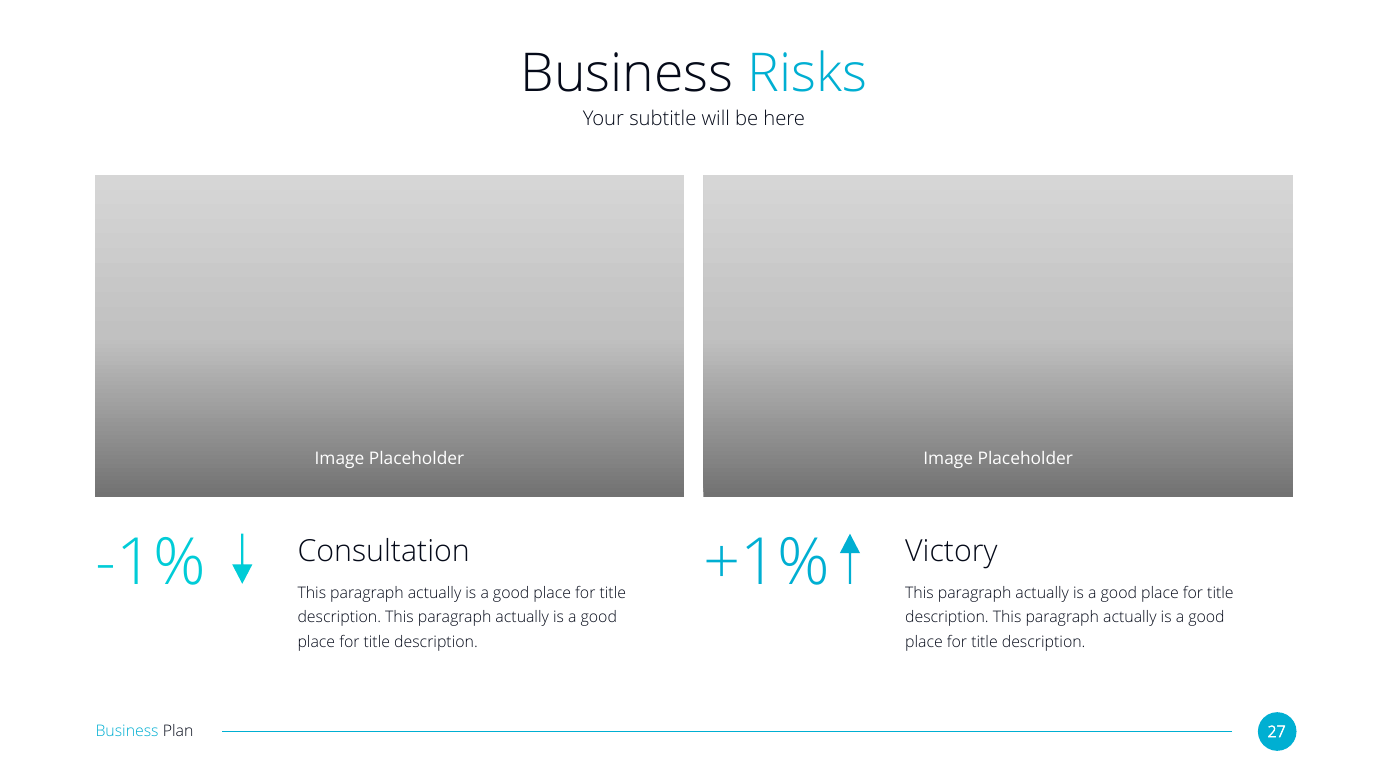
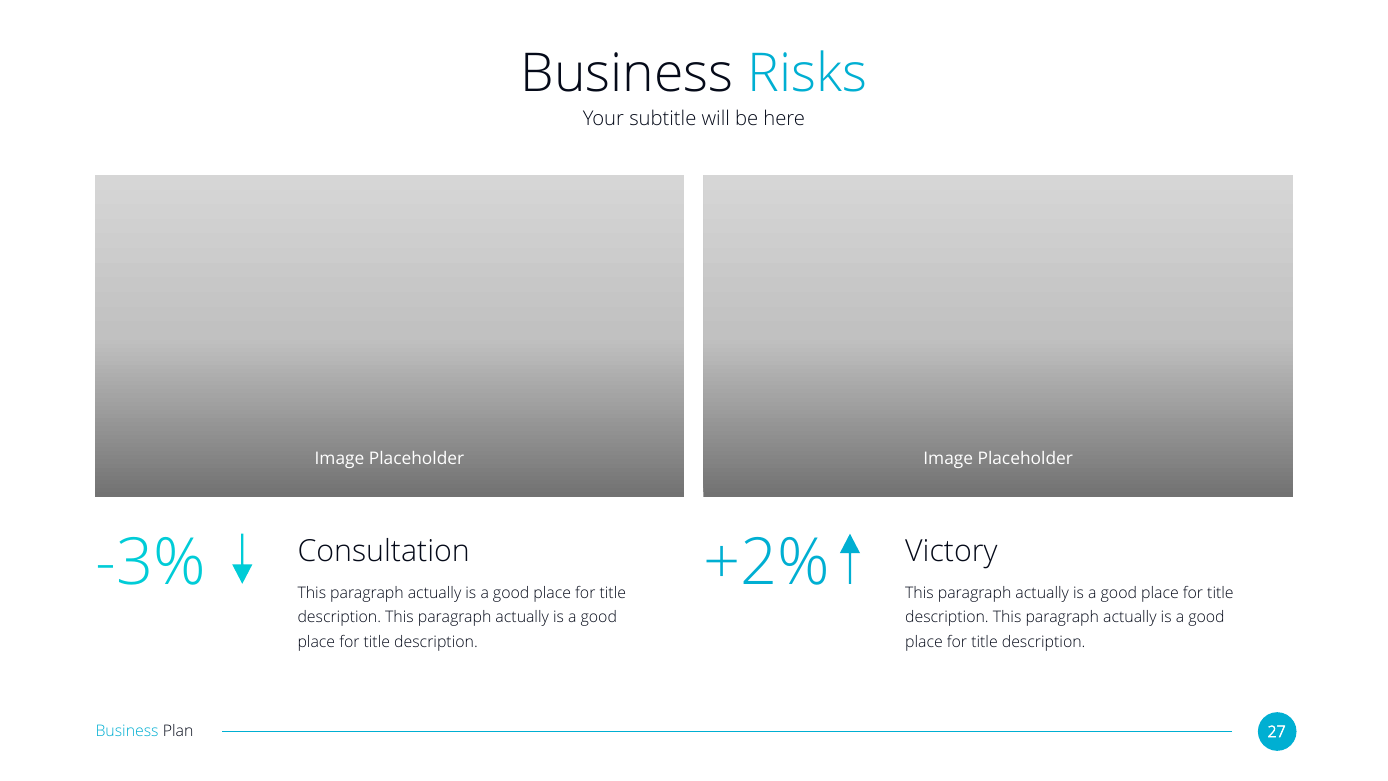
-1%: -1% -> -3%
+1%: +1% -> +2%
